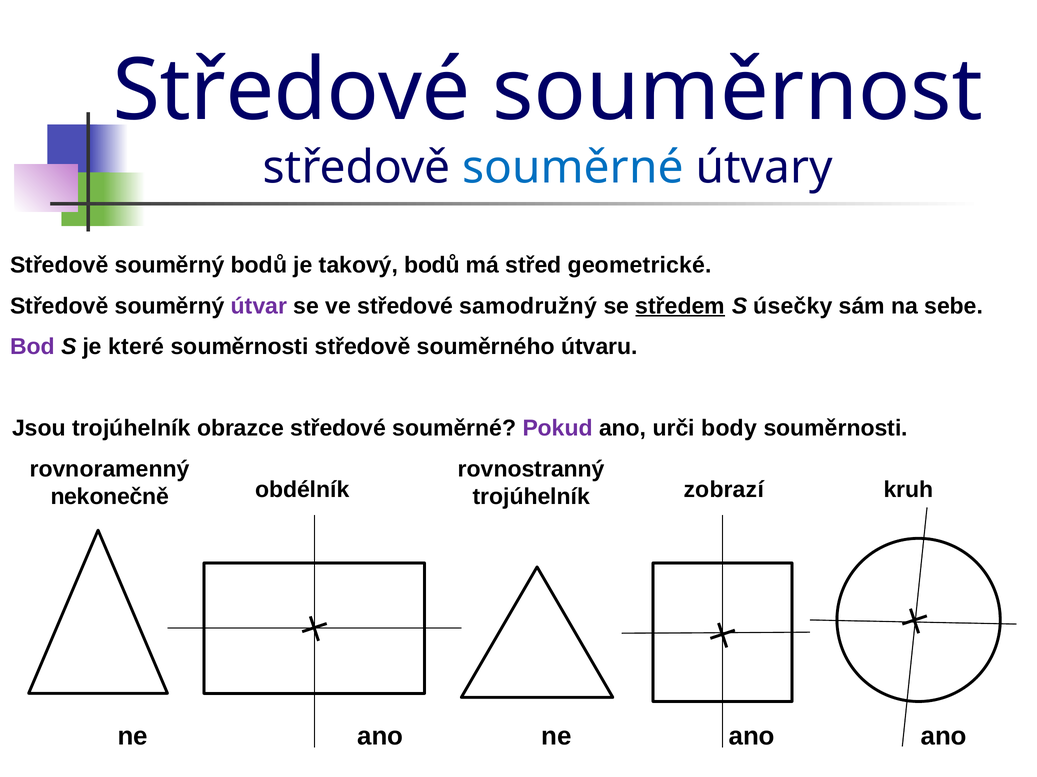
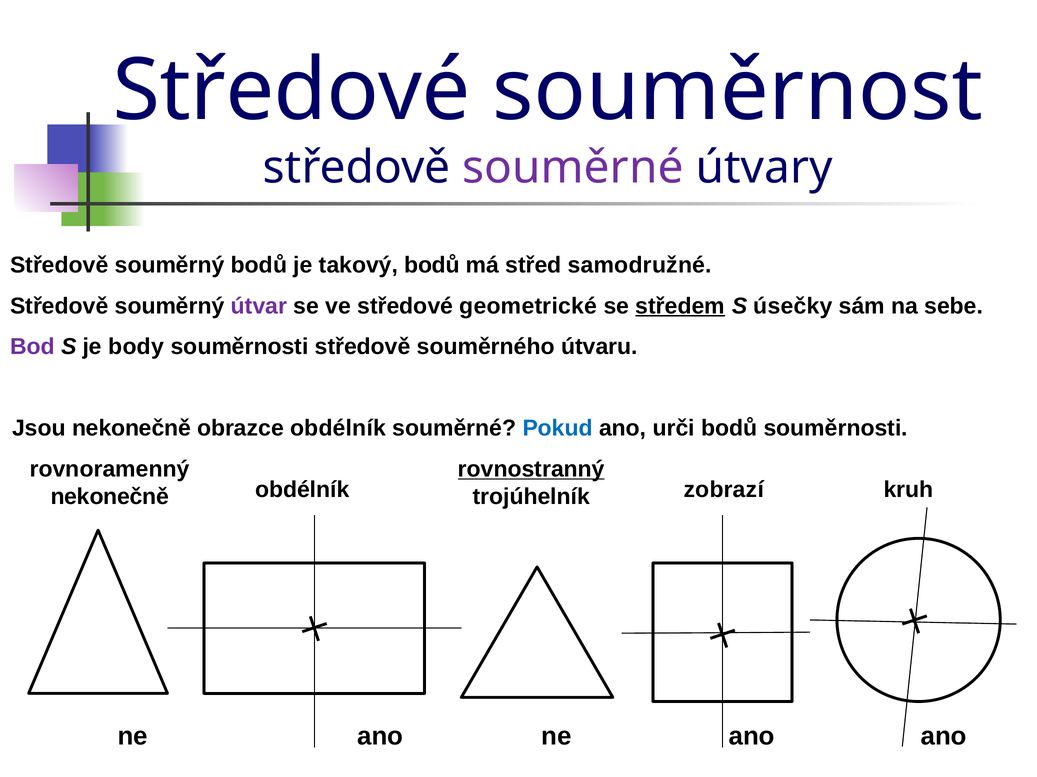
souměrné at (573, 168) colour: blue -> purple
geometrické: geometrické -> samodružné
samodružný: samodružný -> geometrické
které: které -> body
Jsou trojúhelník: trojúhelník -> nekonečně
obrazce středové: středové -> obdélník
Pokud colour: purple -> blue
urči body: body -> bodů
rovnostranný underline: none -> present
